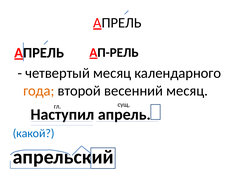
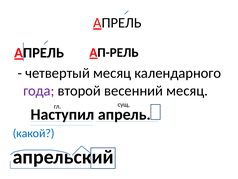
года colour: orange -> purple
